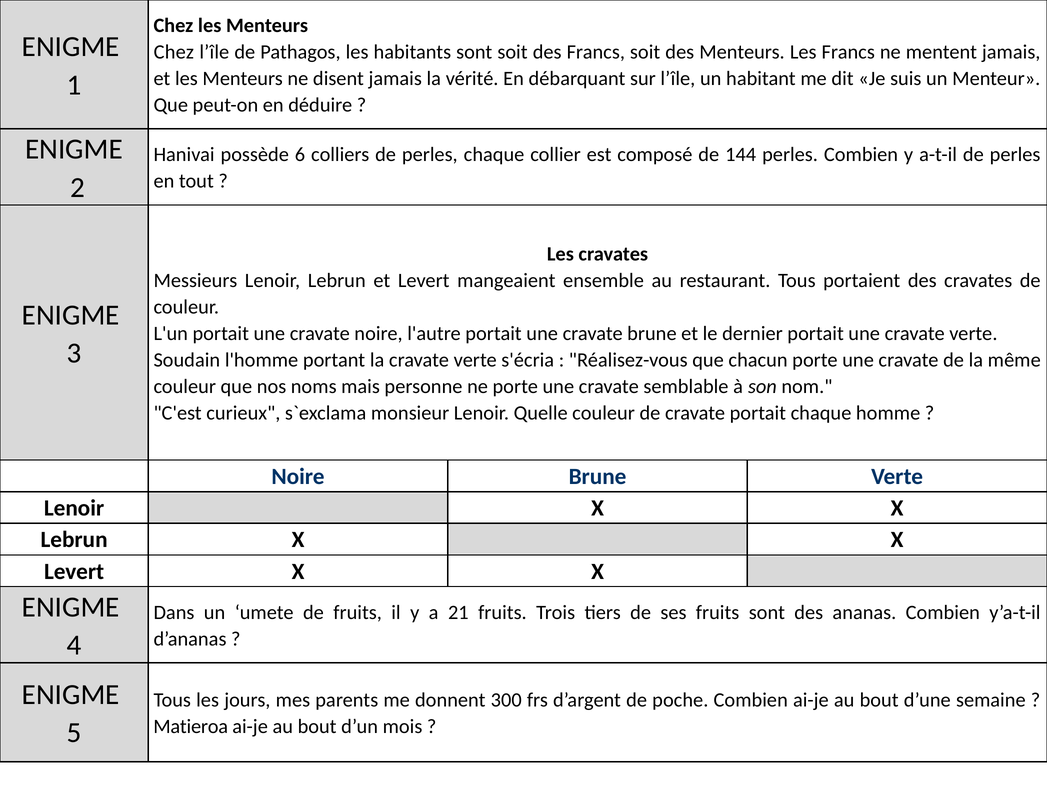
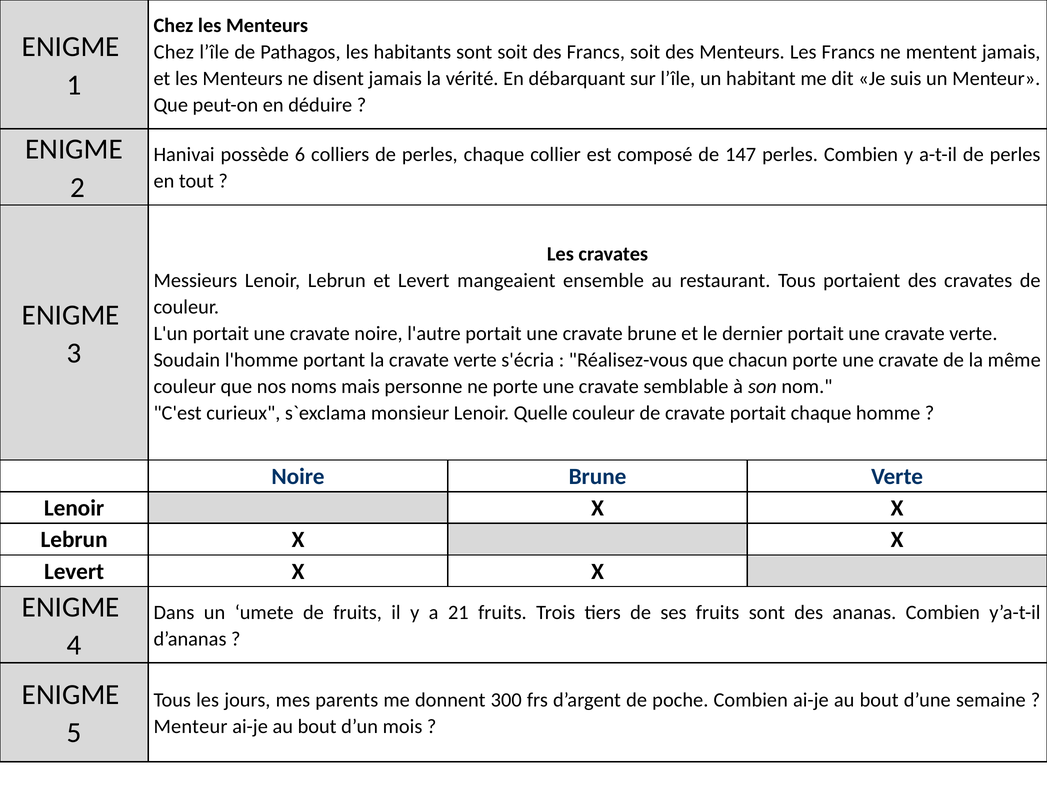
144: 144 -> 147
Matieroa at (191, 727): Matieroa -> Menteur
